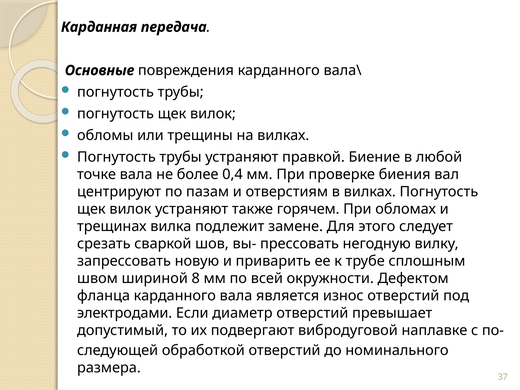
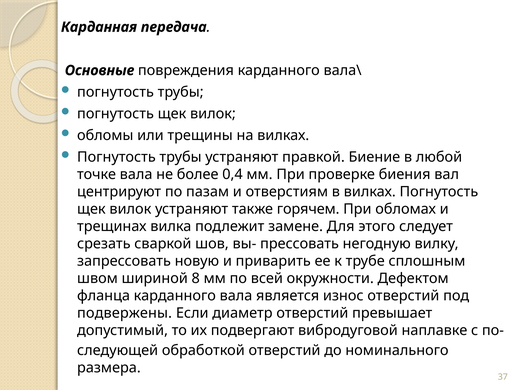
электродами: электродами -> подвержены
